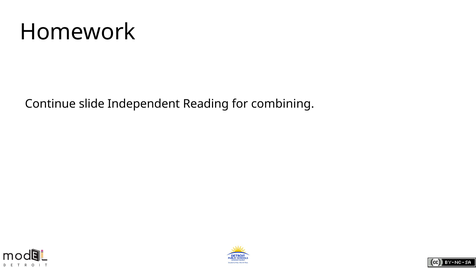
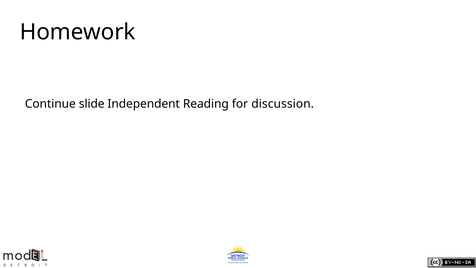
combining: combining -> discussion
